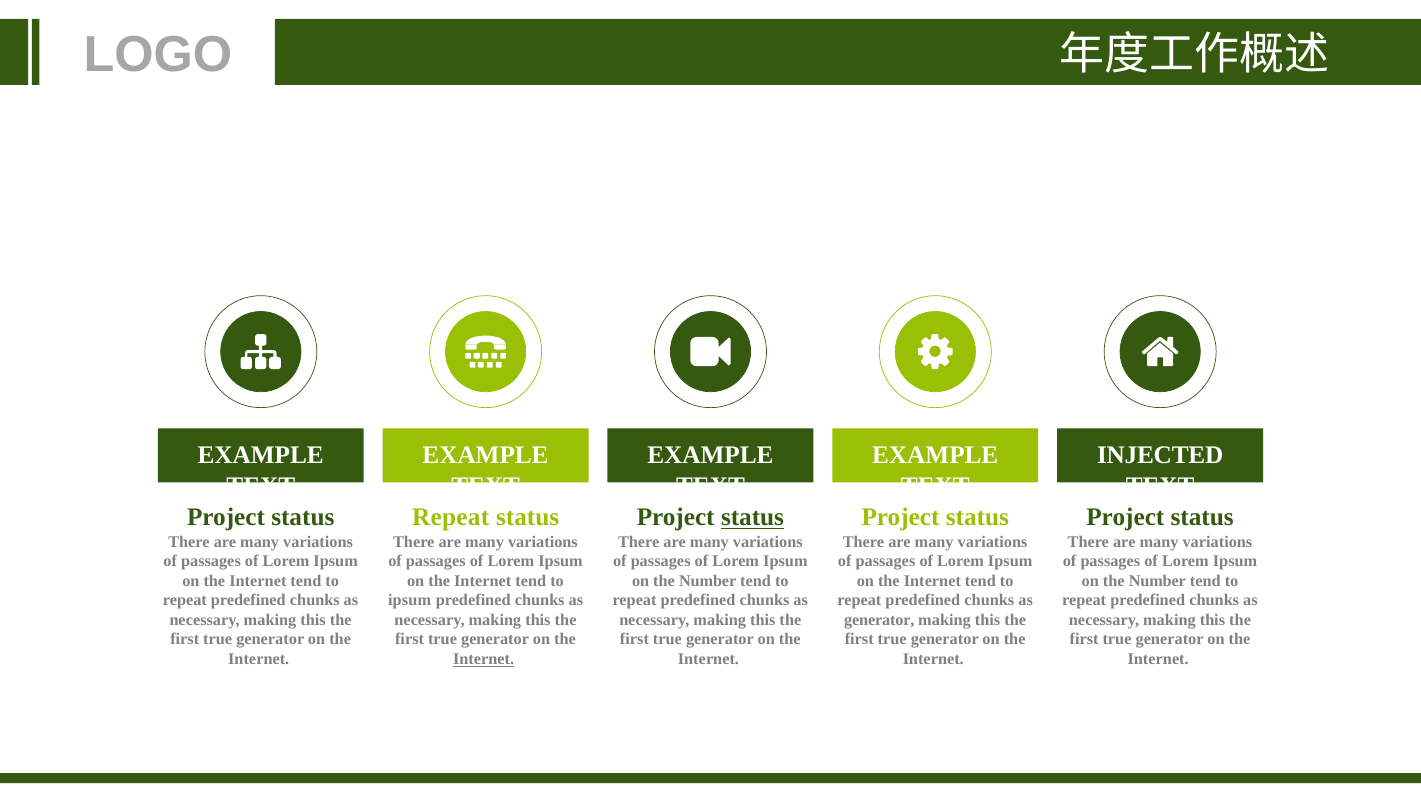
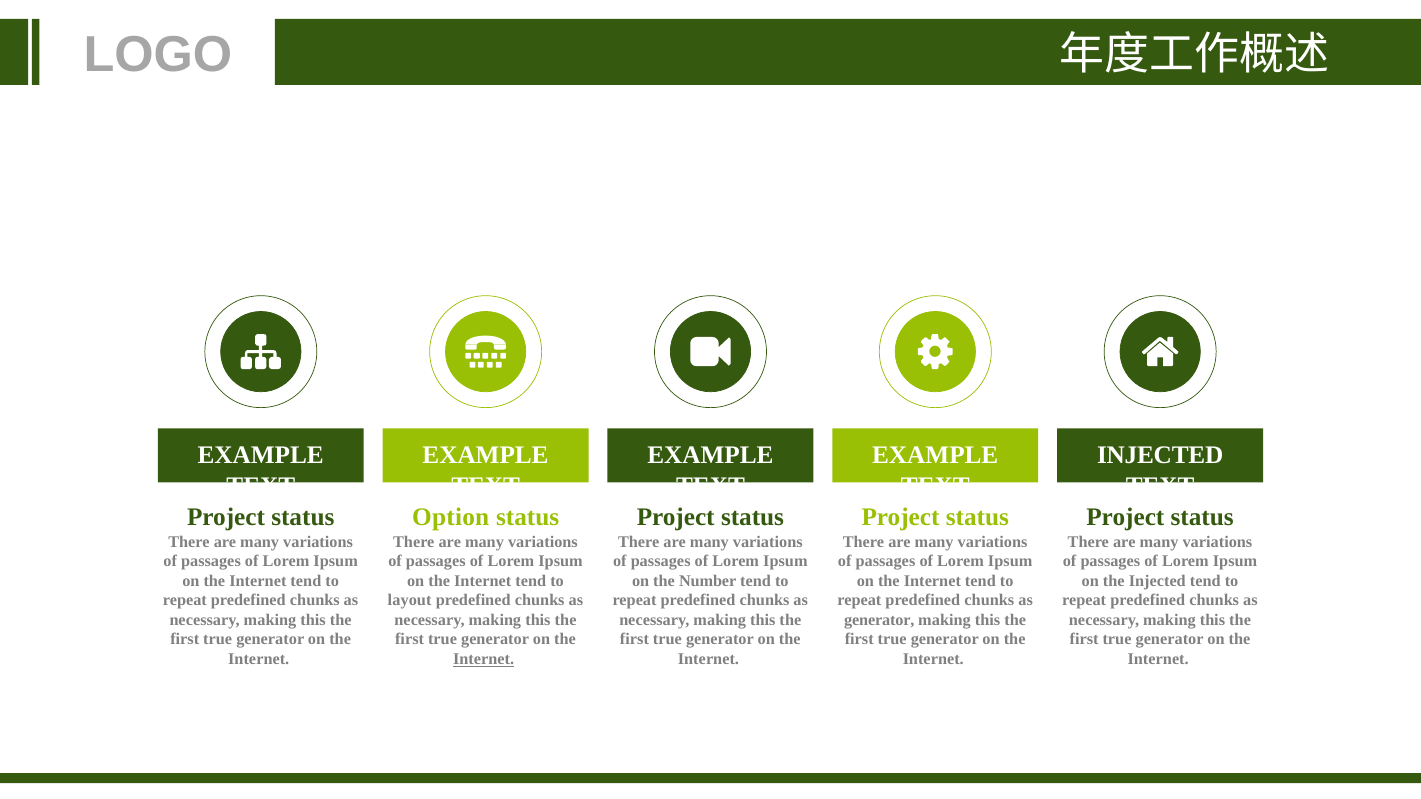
Repeat at (451, 518): Repeat -> Option
status at (753, 518) underline: present -> none
Number at (1157, 581): Number -> Injected
ipsum at (410, 601): ipsum -> layout
